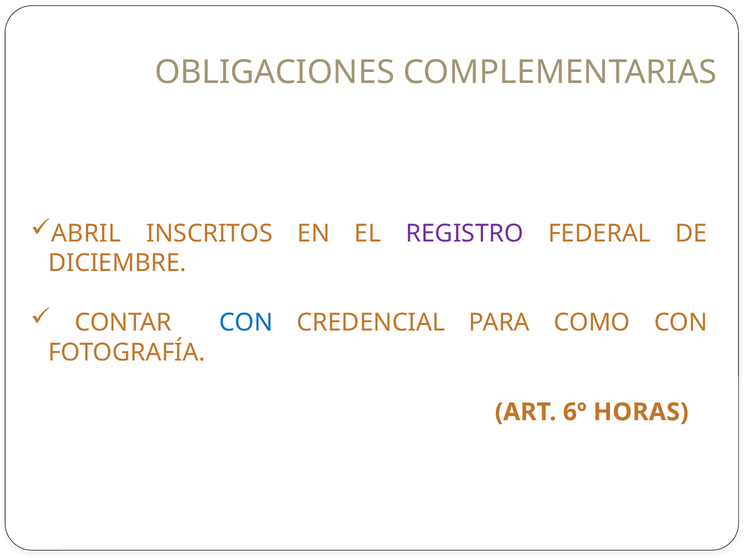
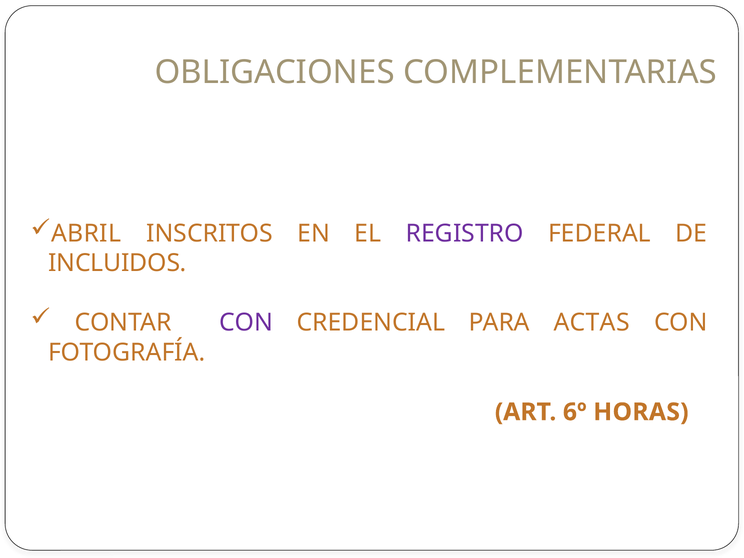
DICIEMBRE: DICIEMBRE -> INCLUIDOS
CON at (246, 323) colour: blue -> purple
COMO: COMO -> ACTAS
